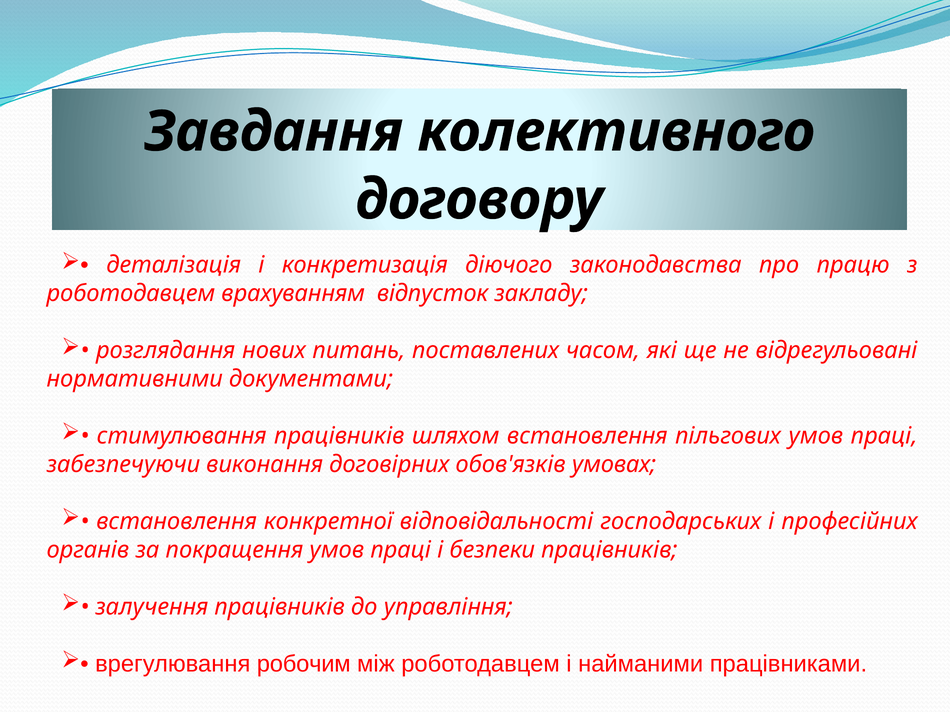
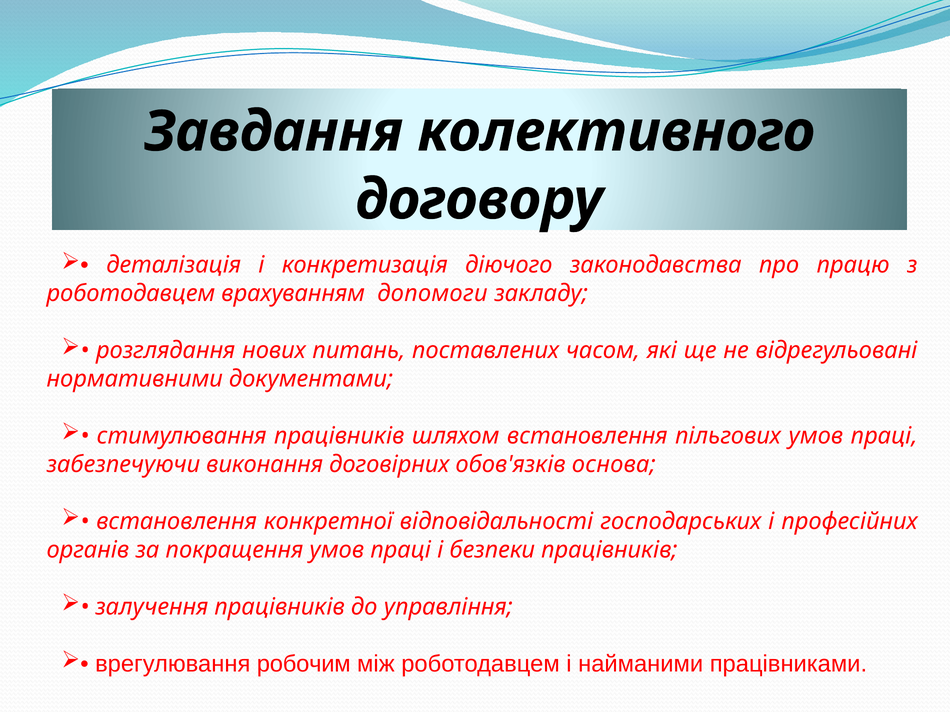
відпусток: відпусток -> допомоги
умовах: умовах -> основа
